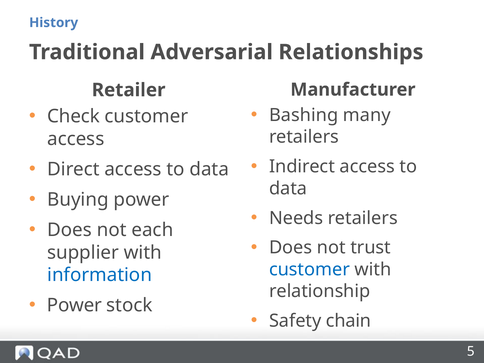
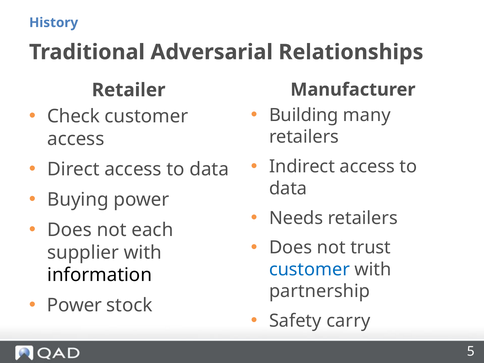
Bashing: Bashing -> Building
information colour: blue -> black
relationship: relationship -> partnership
chain: chain -> carry
